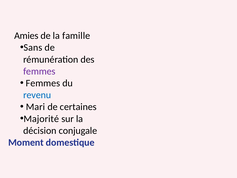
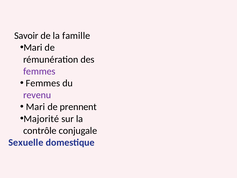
Amies: Amies -> Savoir
Sans at (33, 47): Sans -> Mari
revenu colour: blue -> purple
certaines: certaines -> prennent
décision: décision -> contrôle
Moment: Moment -> Sexuelle
